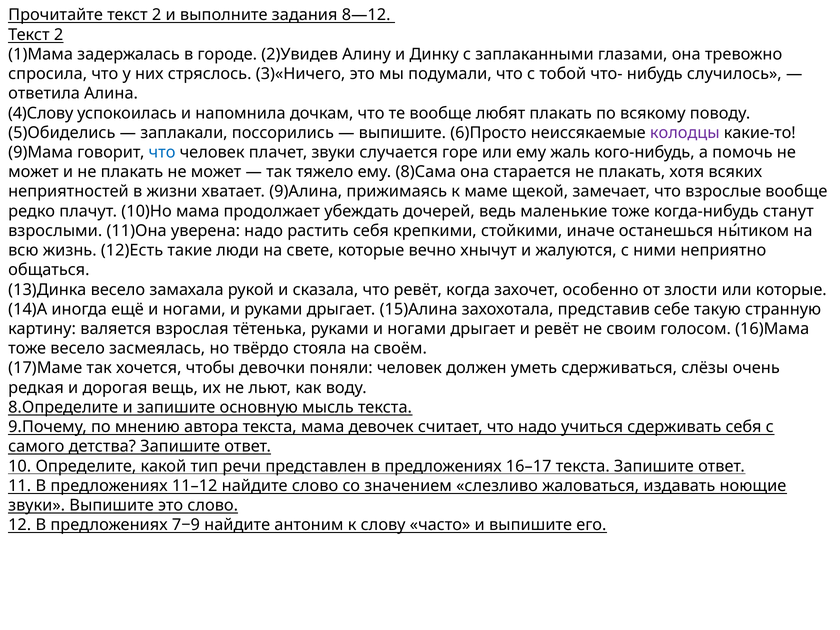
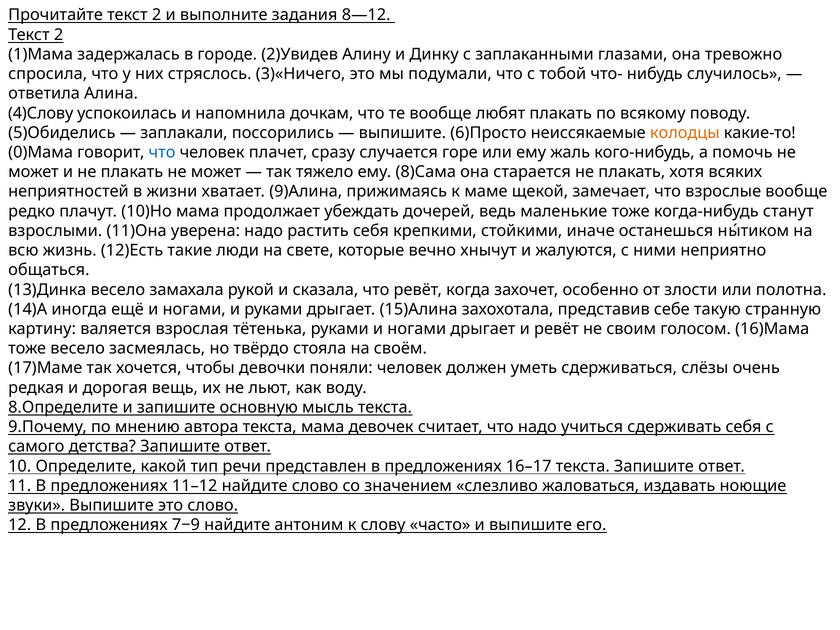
колодцы colour: purple -> orange
9)Мама: 9)Мама -> 0)Мама
плачет звуки: звуки -> сразу
или которые: которые -> полотна
